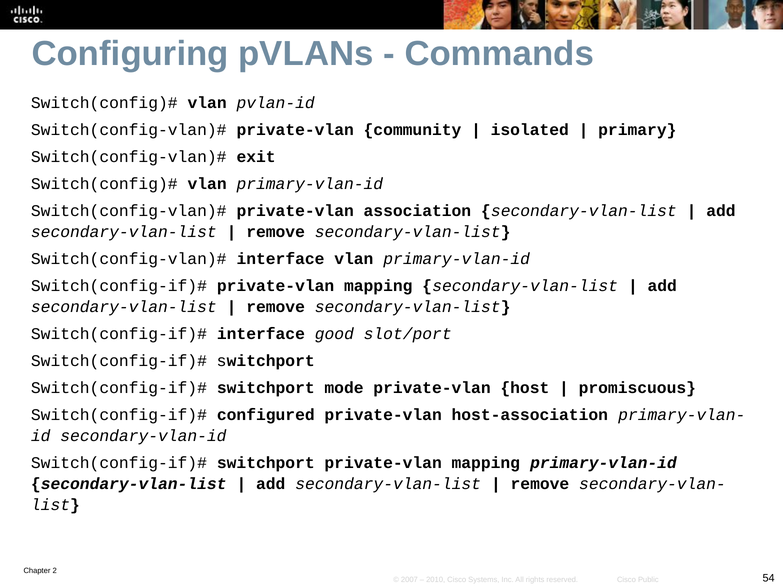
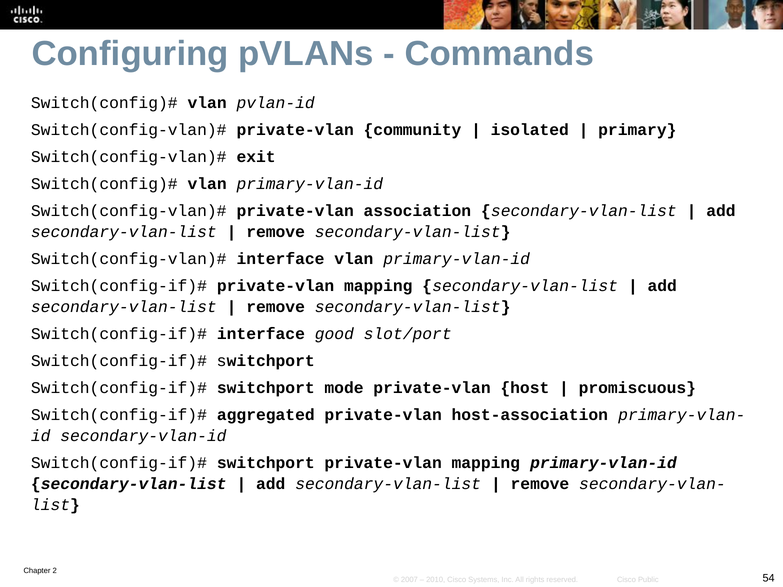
configured: configured -> aggregated
